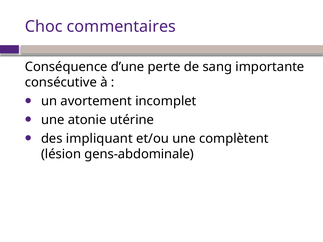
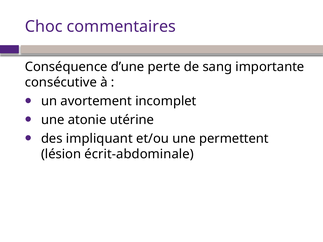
complètent: complètent -> permettent
gens-abdominale: gens-abdominale -> écrit-abdominale
